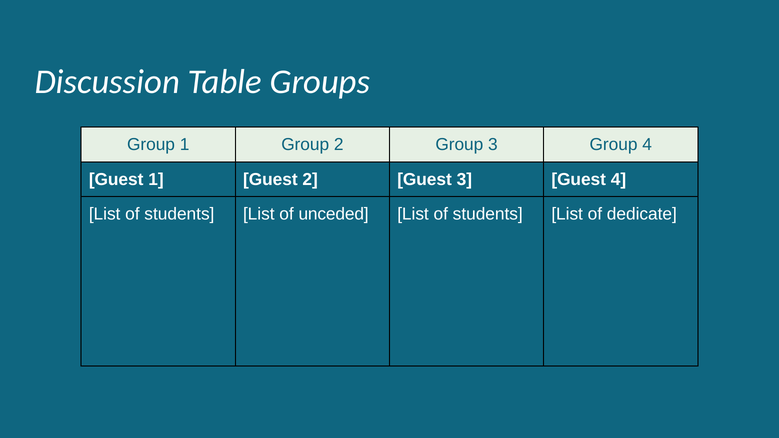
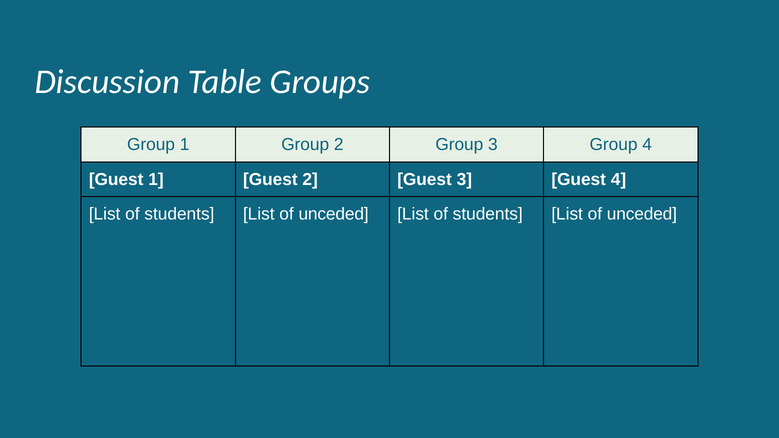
dedicate at (642, 214): dedicate -> unceded
